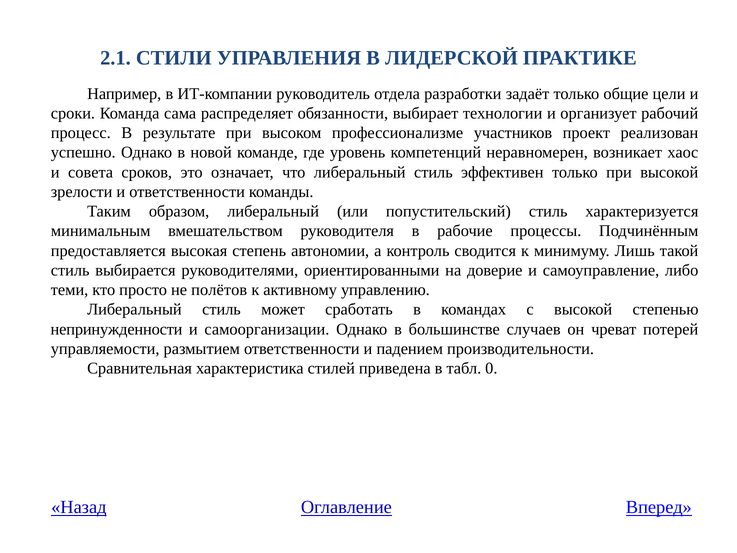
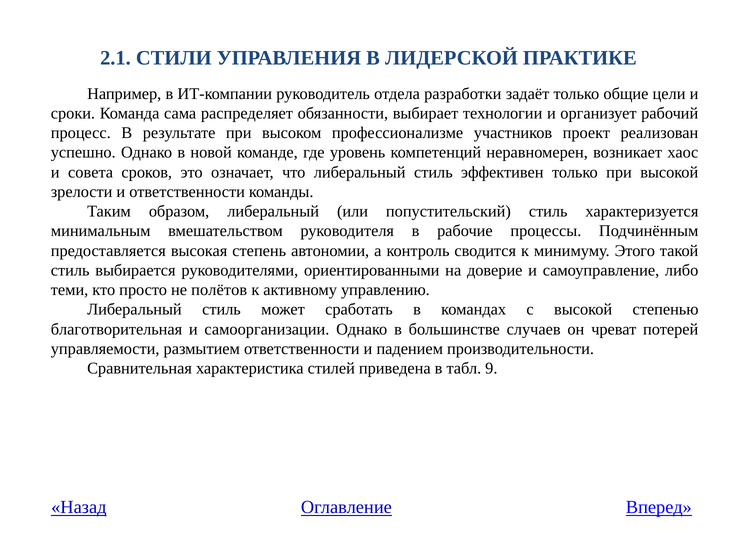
Лишь: Лишь -> Этого
непринужденности: непринужденности -> благотворительная
0: 0 -> 9
